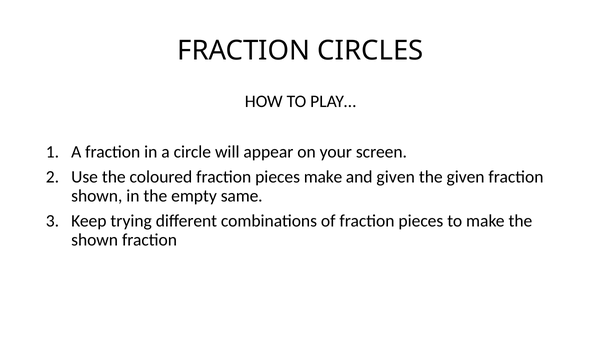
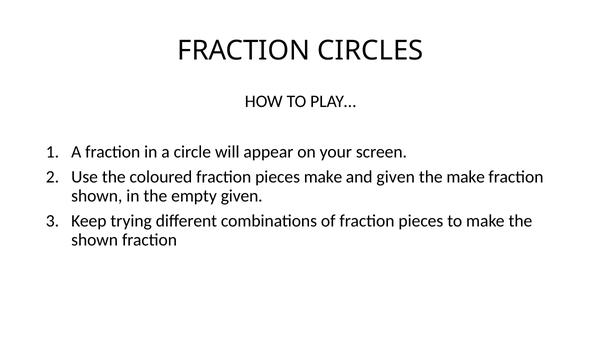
the given: given -> make
empty same: same -> given
